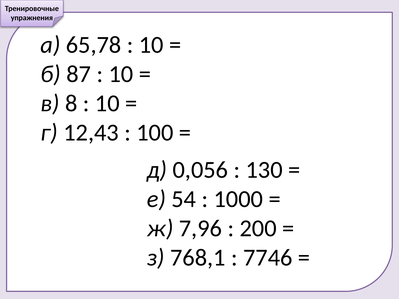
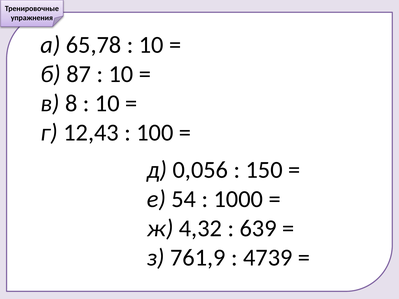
130: 130 -> 150
7,96: 7,96 -> 4,32
200: 200 -> 639
768,1: 768,1 -> 761,9
7746: 7746 -> 4739
